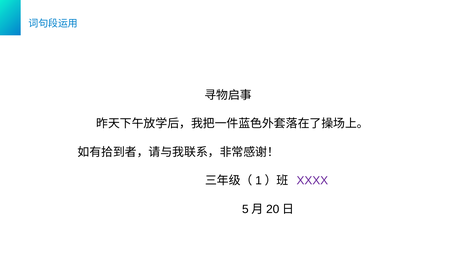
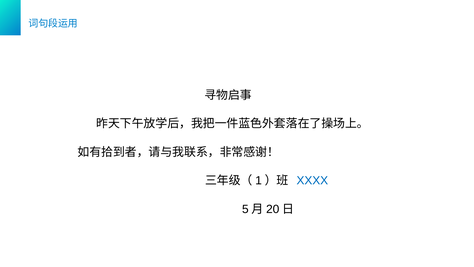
XXXX colour: purple -> blue
